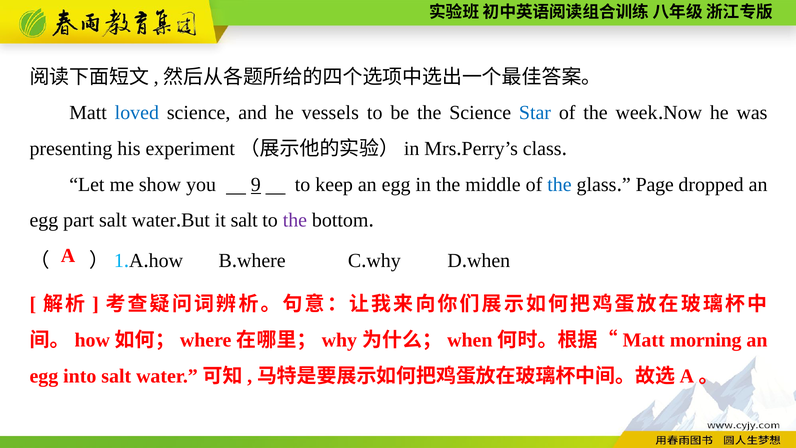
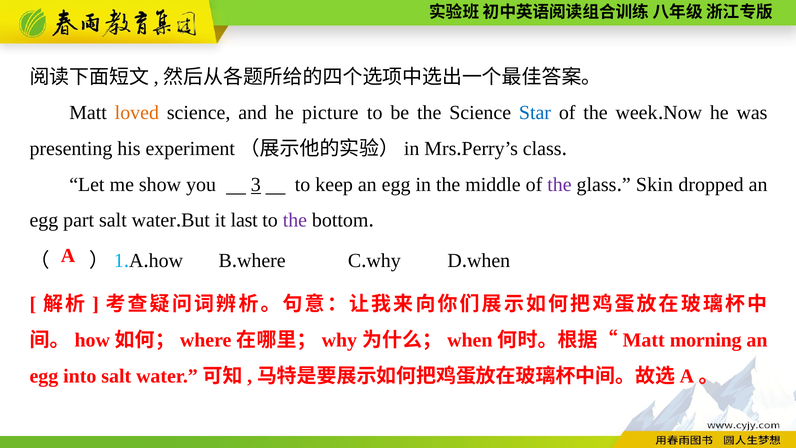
loved colour: blue -> orange
vessels: vessels -> picture
9: 9 -> 3
the at (559, 184) colour: blue -> purple
Page: Page -> Skin
it salt: salt -> last
